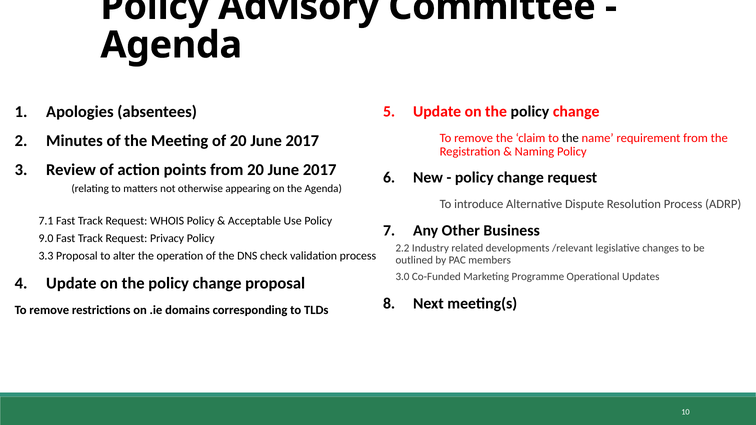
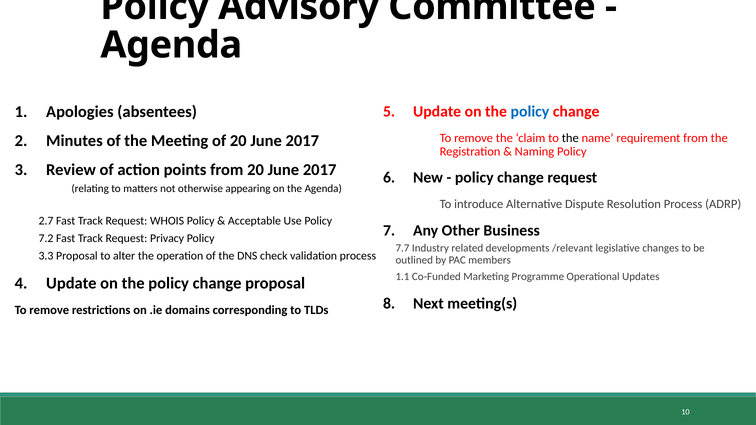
policy at (530, 112) colour: black -> blue
7.1: 7.1 -> 2.7
9.0: 9.0 -> 7.2
2.2: 2.2 -> 7.7
3.0: 3.0 -> 1.1
